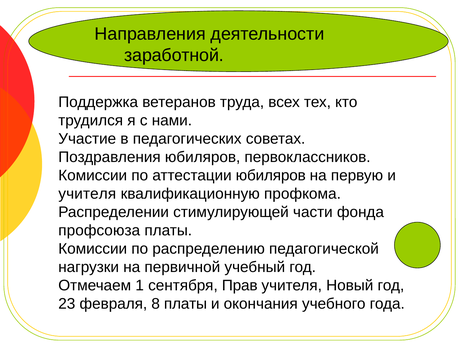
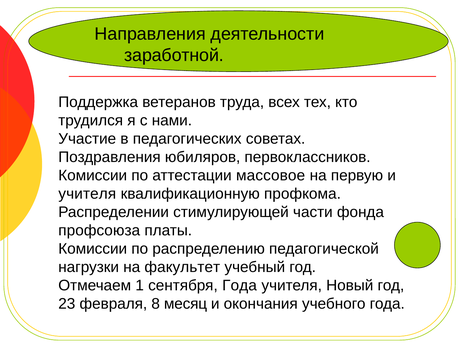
аттестации юбиляров: юбиляров -> массовое
первичной: первичной -> факультет
сентября Прав: Прав -> Года
8 платы: платы -> месяц
